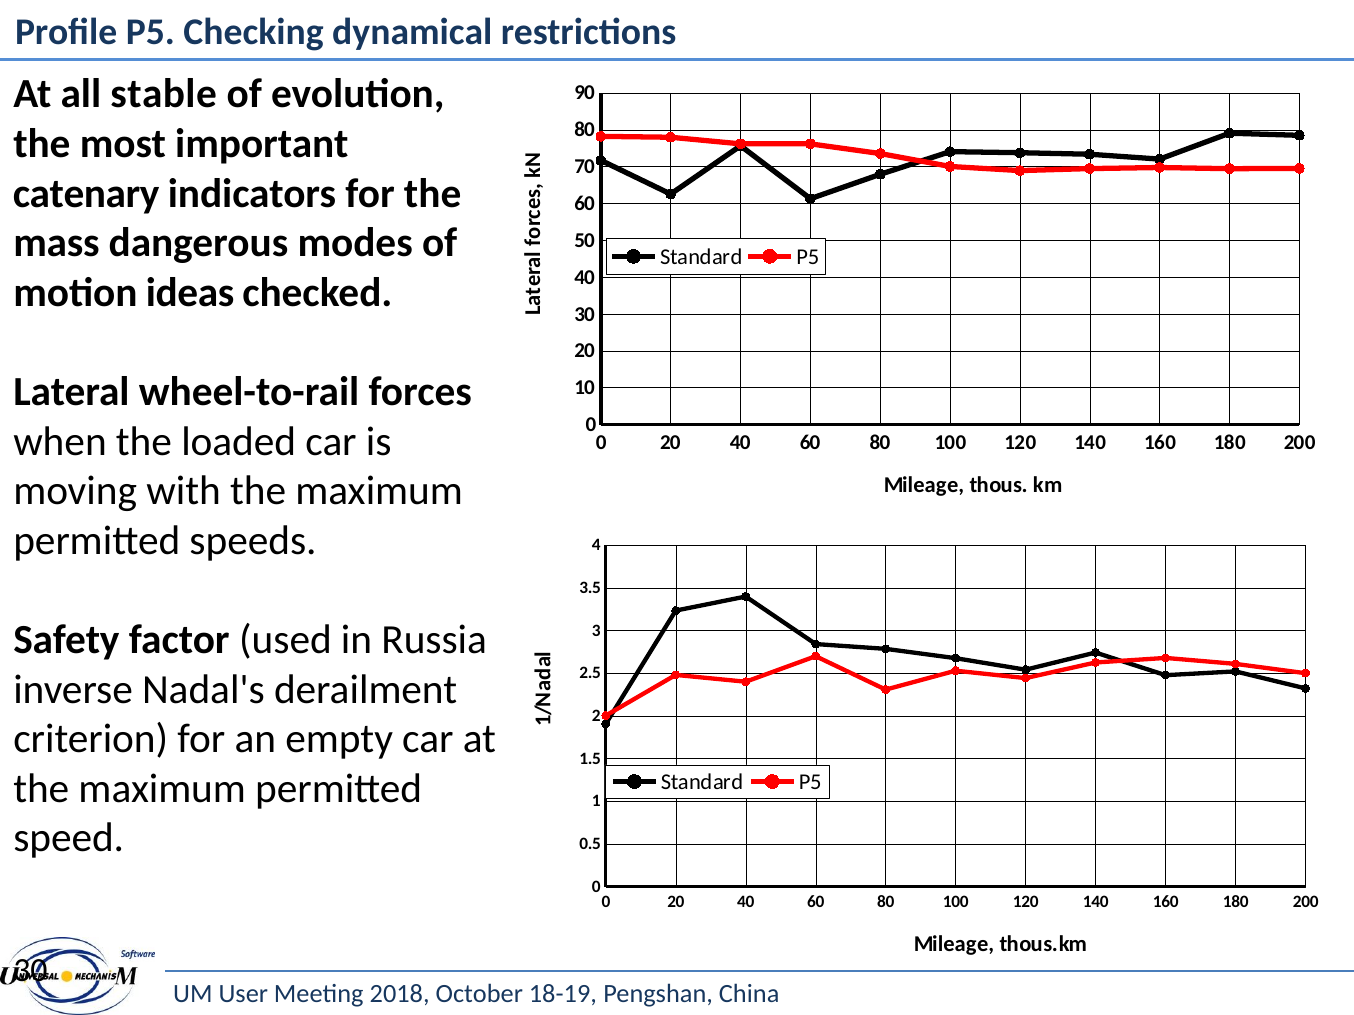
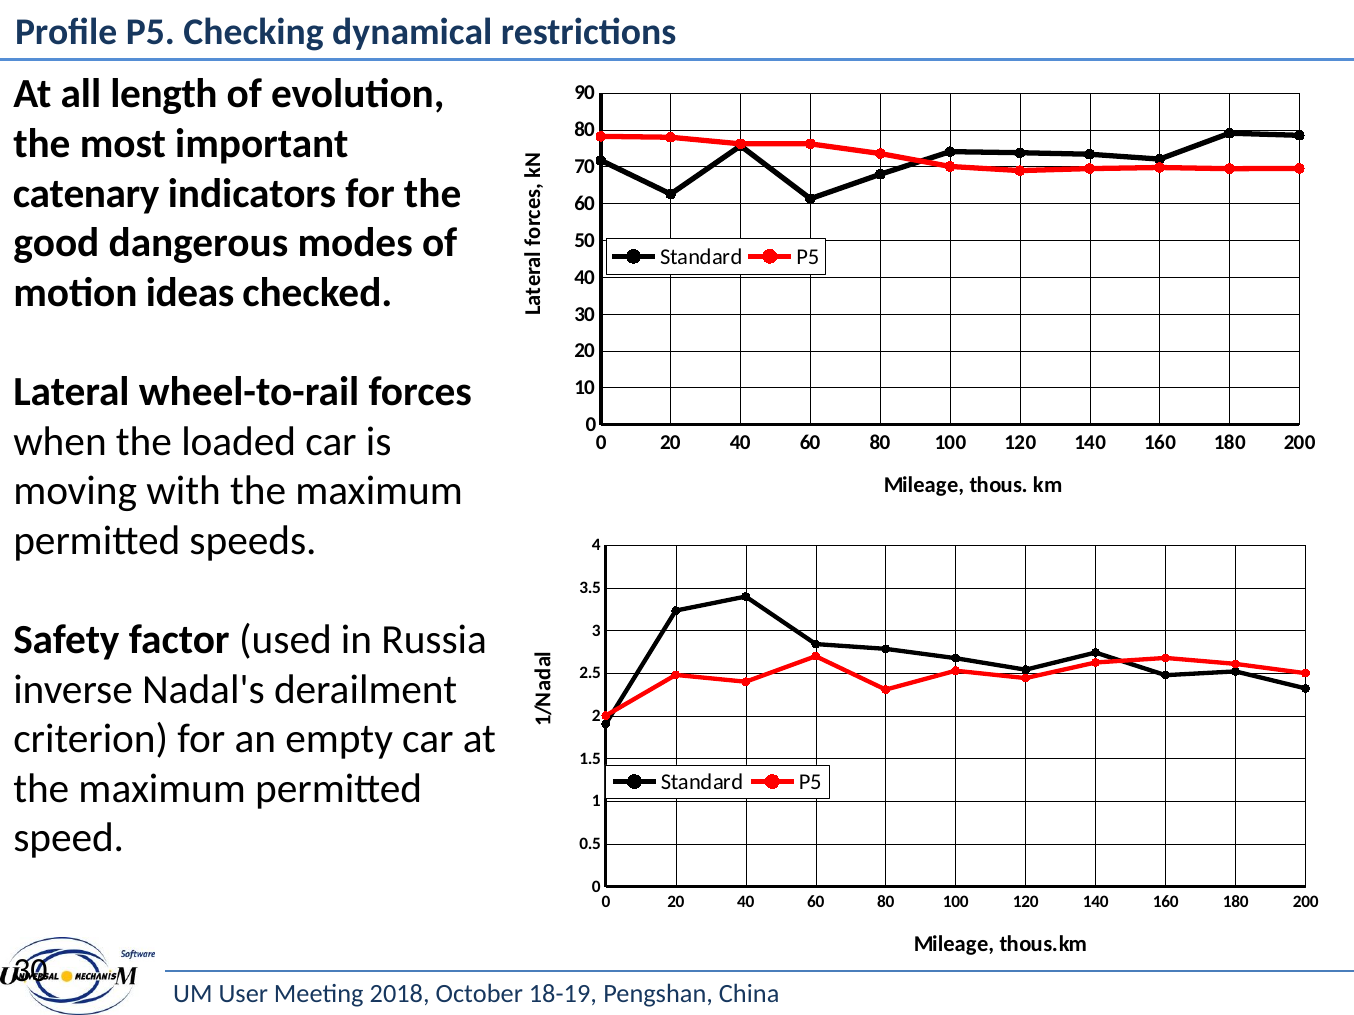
stable: stable -> length
mass: mass -> good
